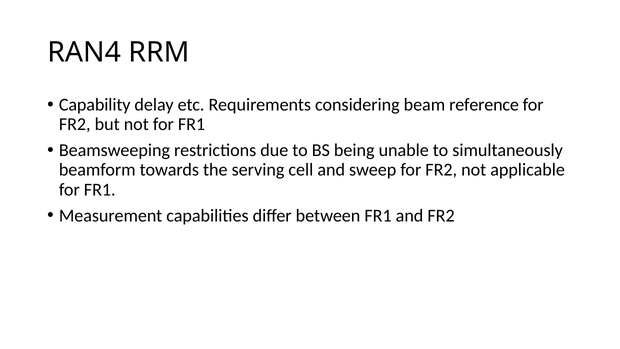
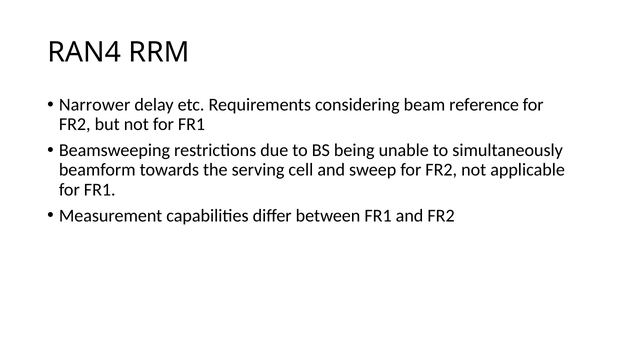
Capability: Capability -> Narrower
